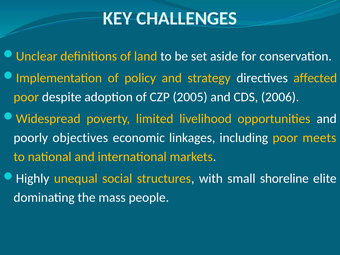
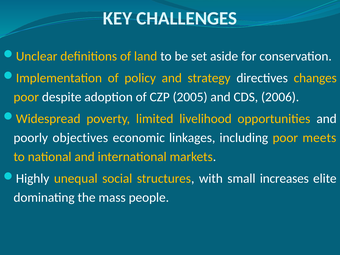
affected: affected -> changes
shoreline: shoreline -> increases
